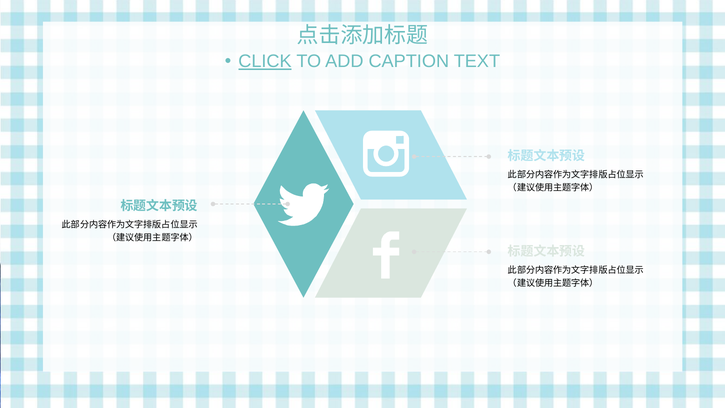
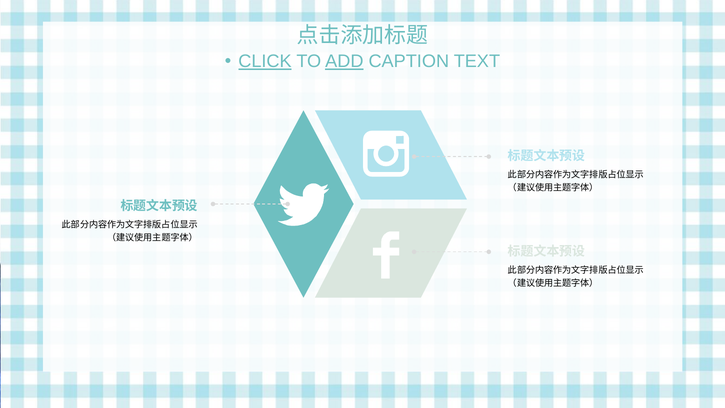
ADD underline: none -> present
